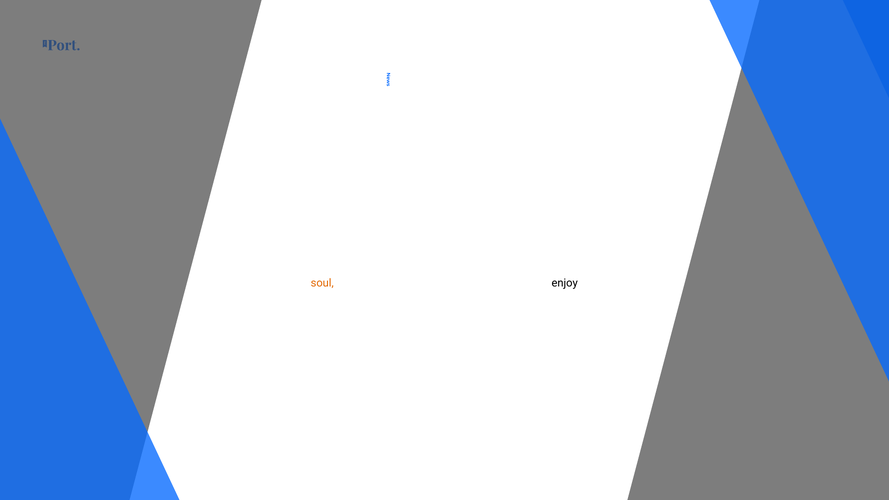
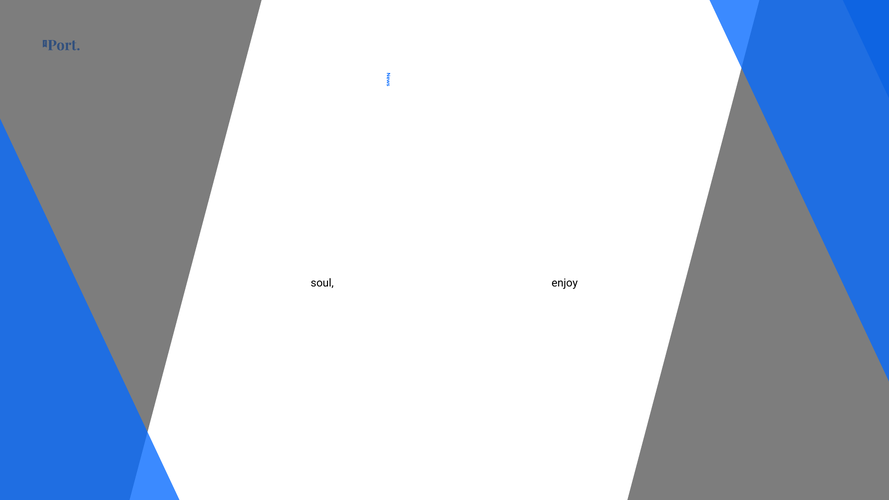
soul colour: orange -> black
